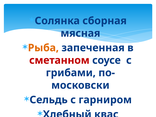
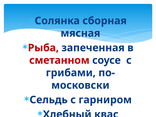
Рыба colour: orange -> red
